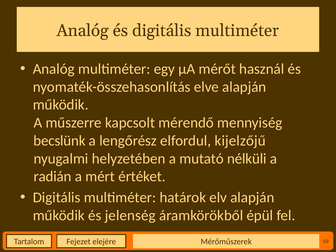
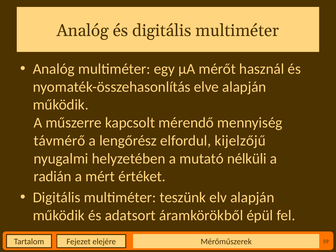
becslünk: becslünk -> távmérő
határok: határok -> teszünk
jelenség: jelenség -> adatsort
